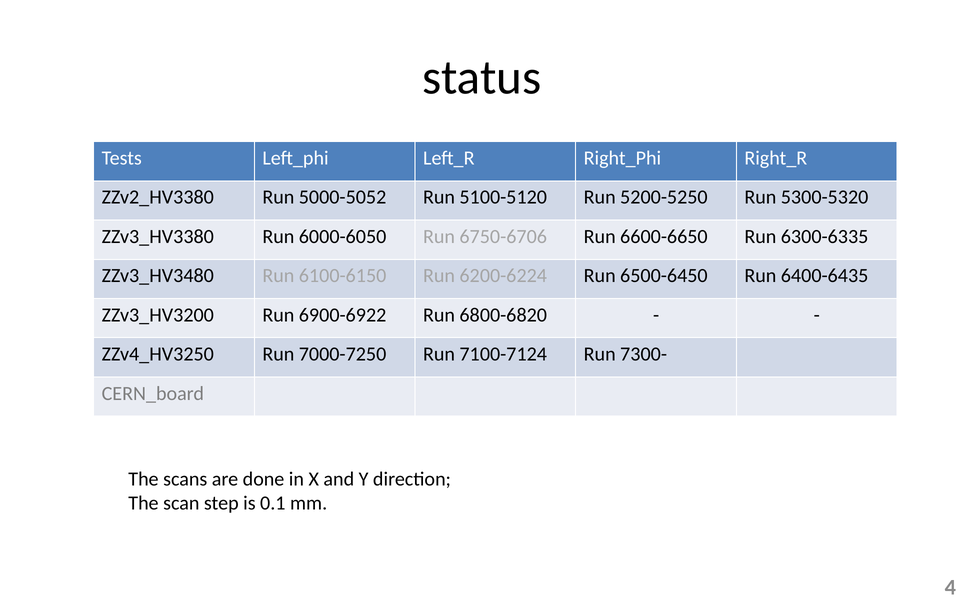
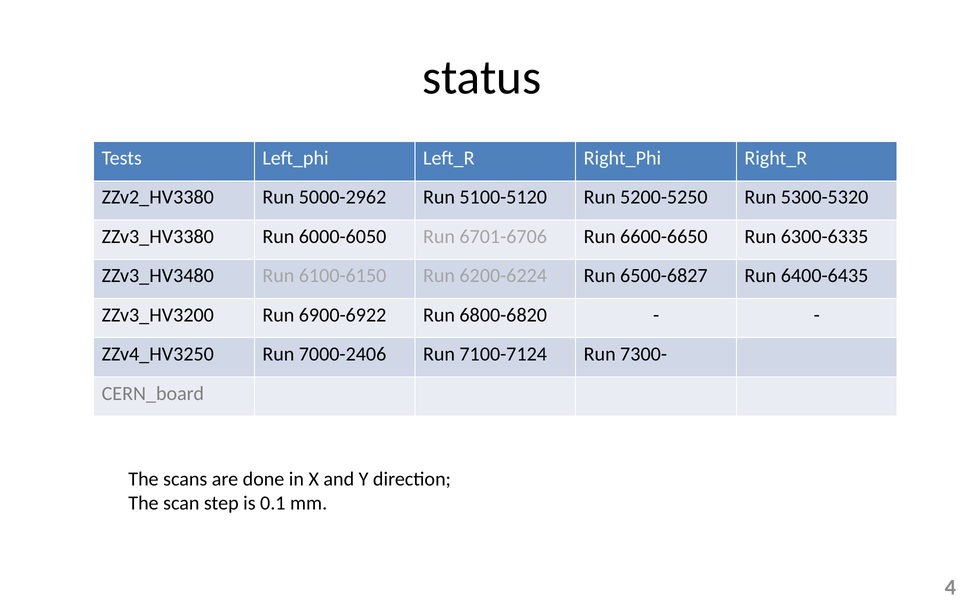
5000-5052: 5000-5052 -> 5000-2962
6750-6706: 6750-6706 -> 6701-6706
6500-6450: 6500-6450 -> 6500-6827
7000-7250: 7000-7250 -> 7000-2406
